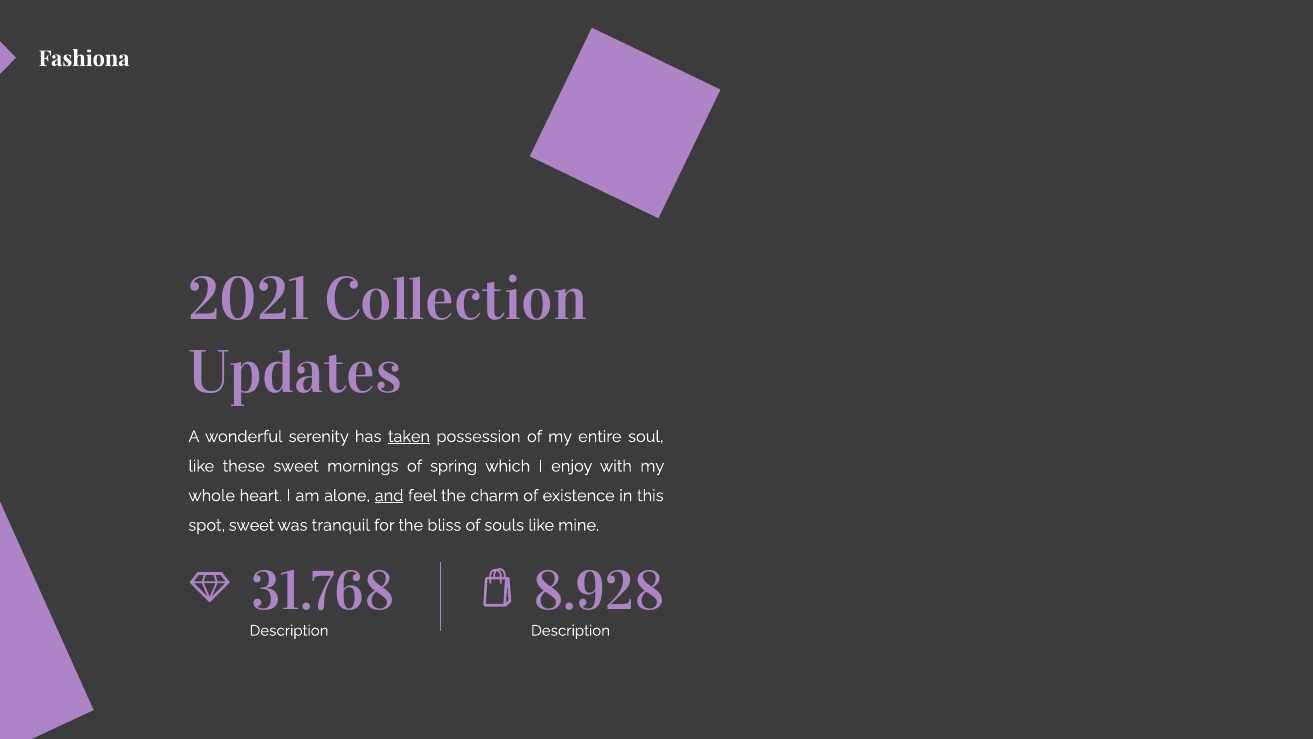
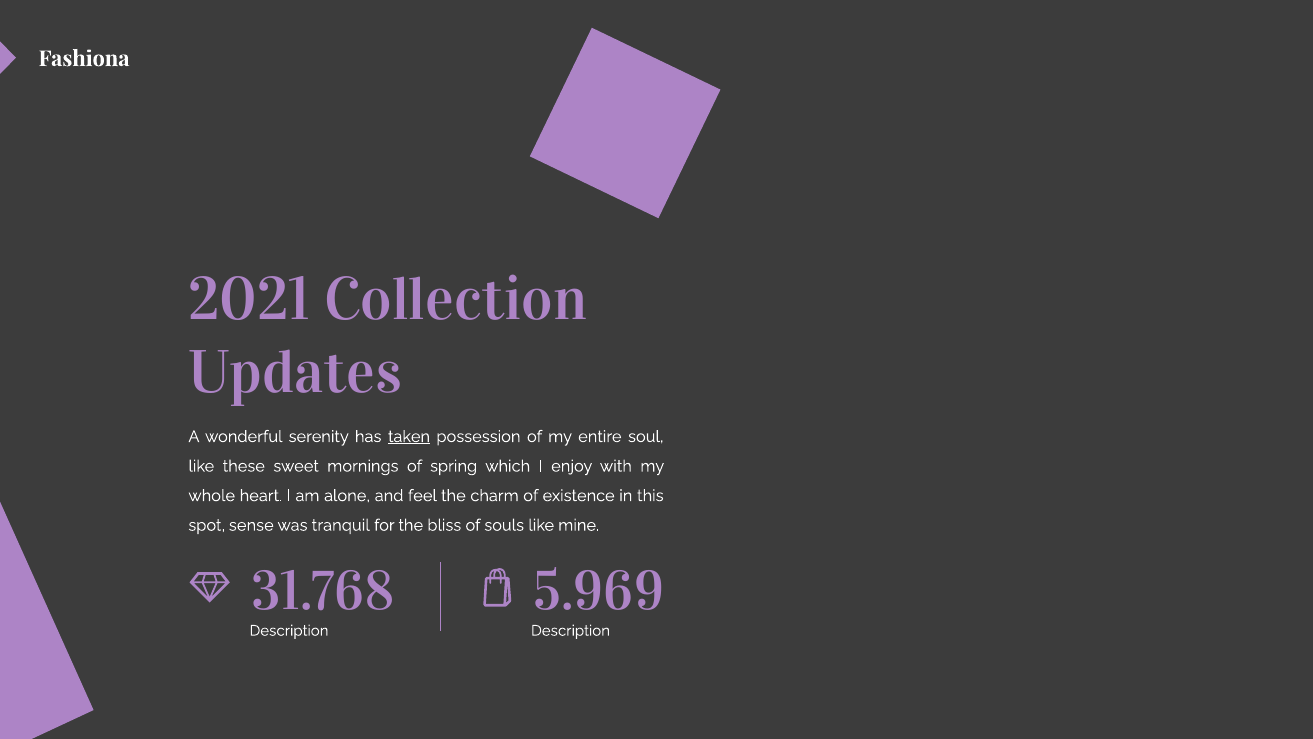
and underline: present -> none
spot sweet: sweet -> sense
8.928: 8.928 -> 5.969
